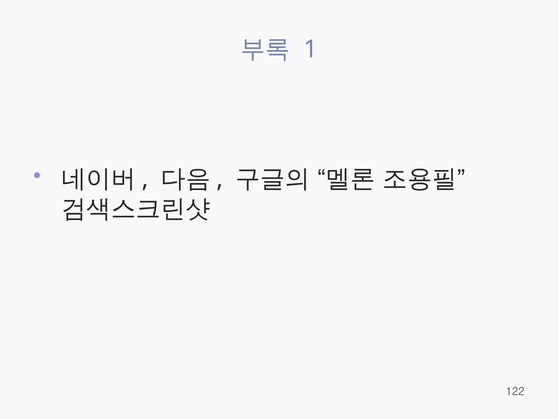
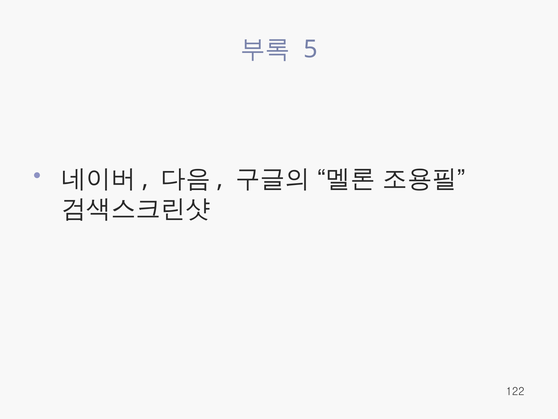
1: 1 -> 5
